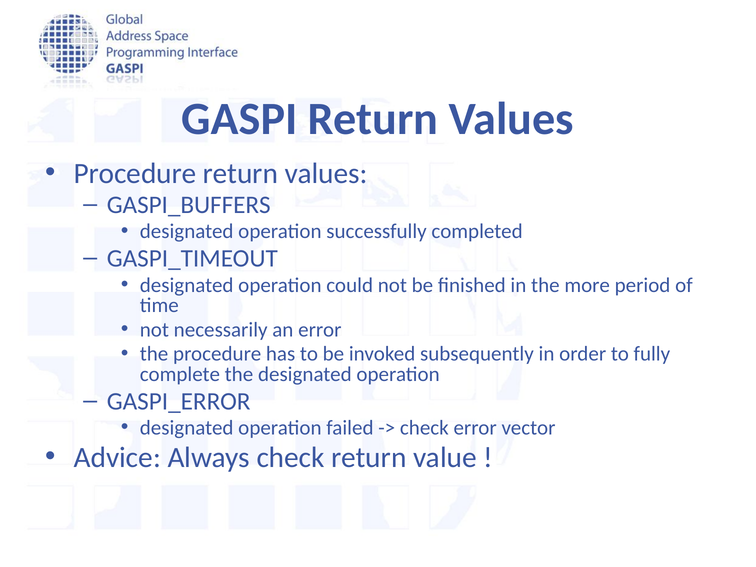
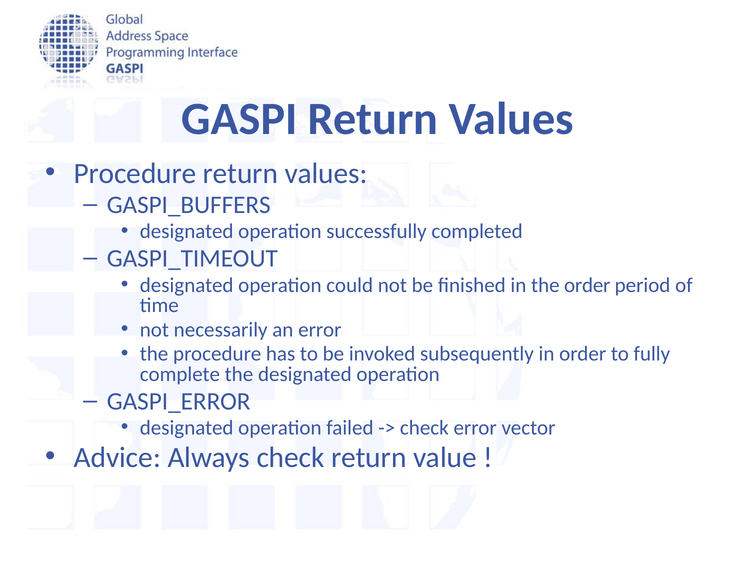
the more: more -> order
